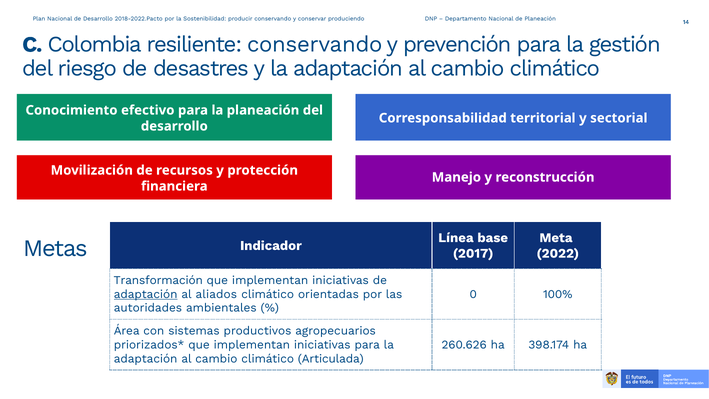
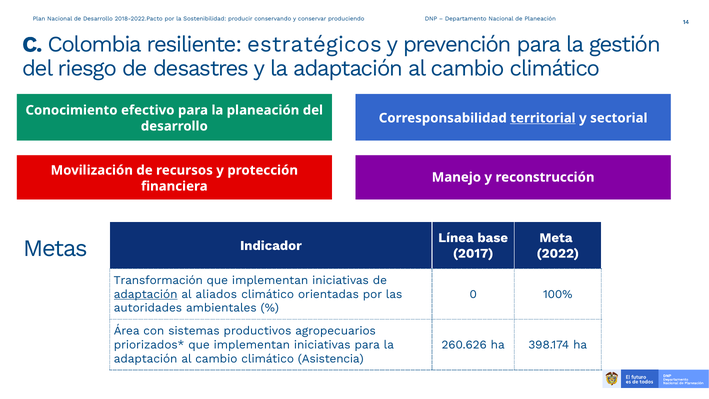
resiliente conservando: conservando -> estratégicos
territorial underline: none -> present
Articulada: Articulada -> Asistencia
